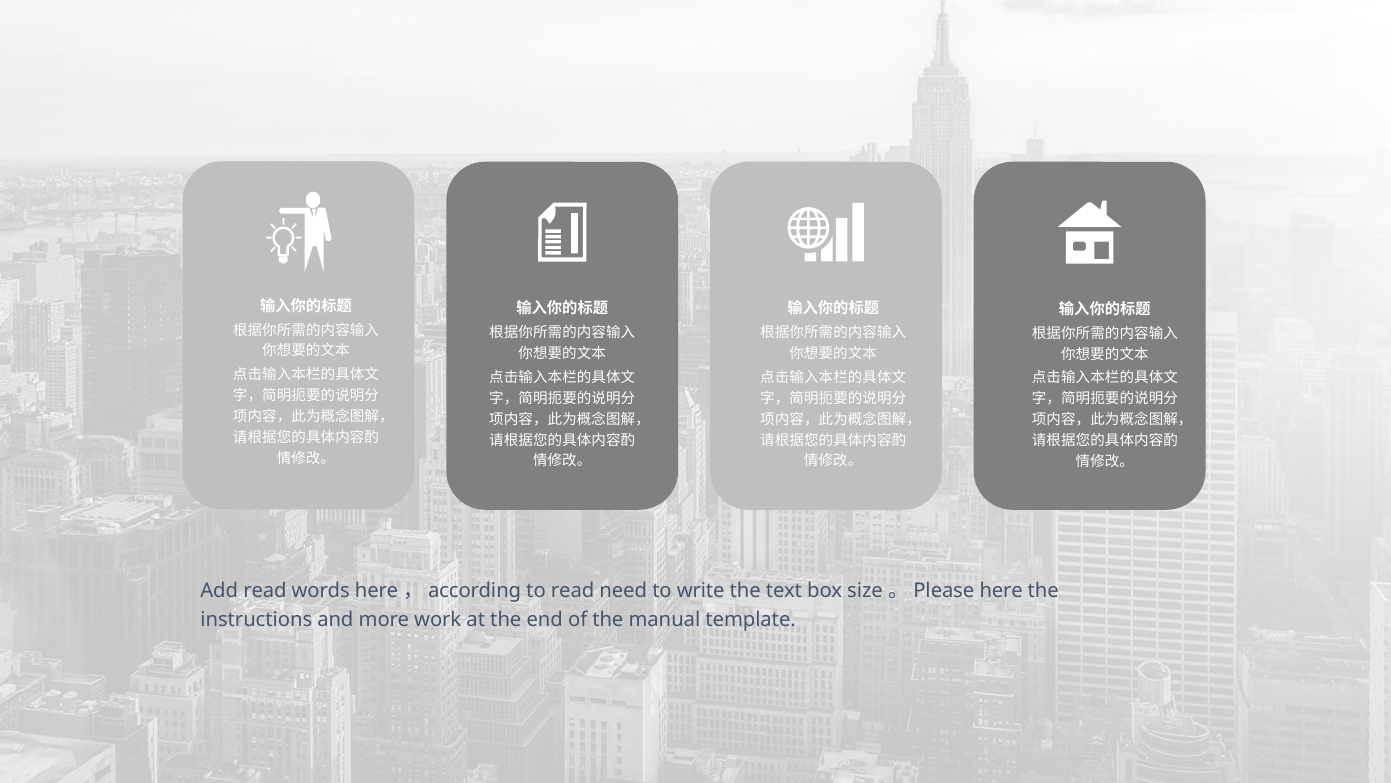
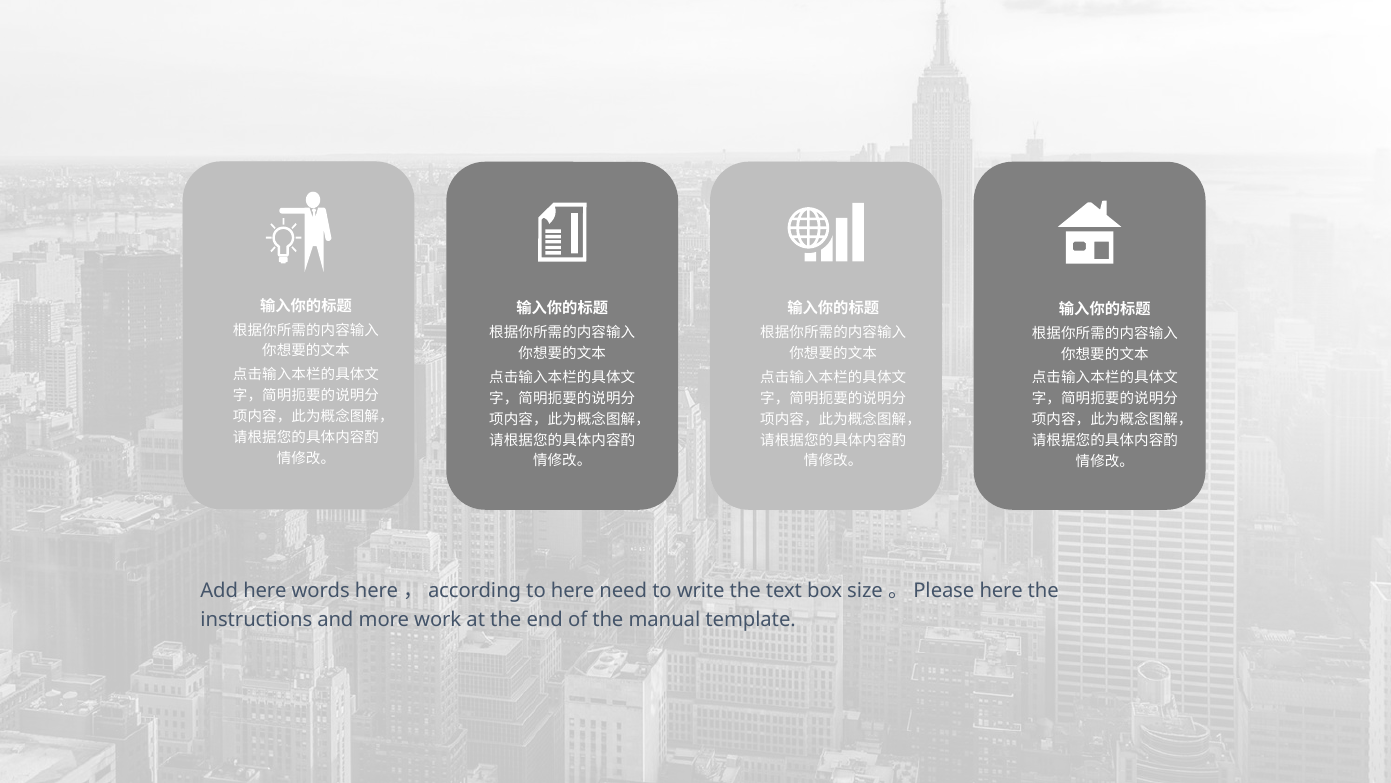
Add read: read -> here
to read: read -> here
